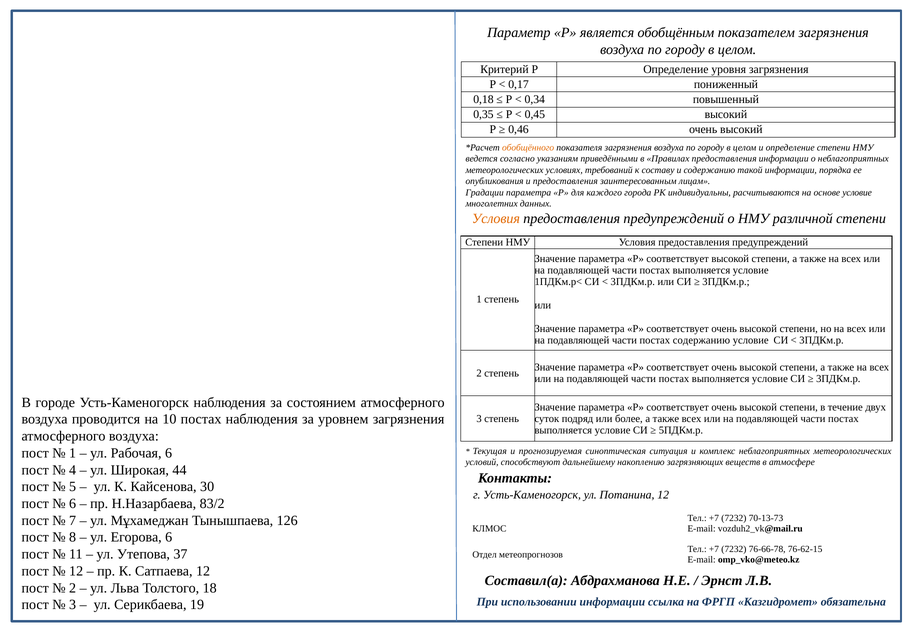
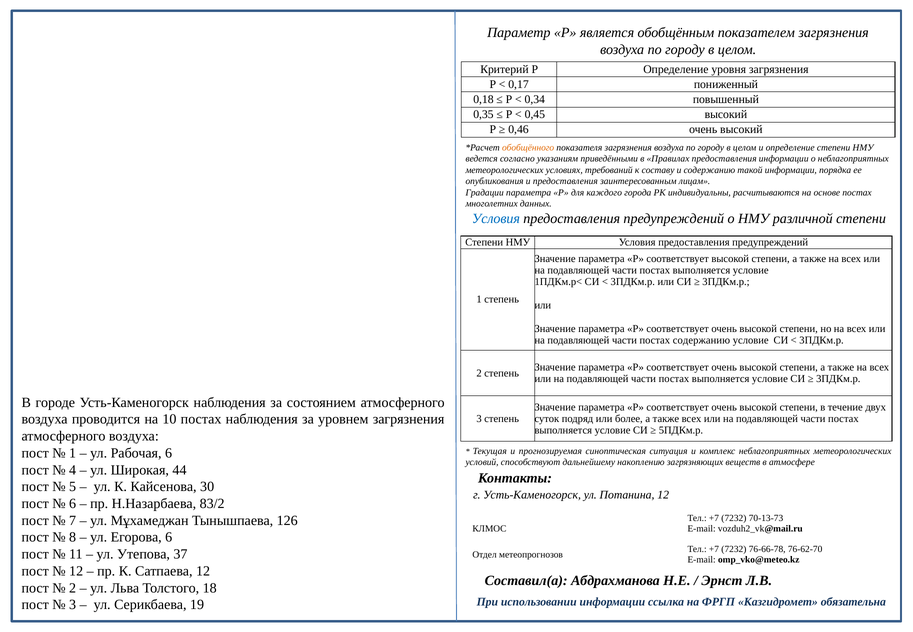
основе условие: условие -> постах
Условия at (496, 219) colour: orange -> blue
76-62-15: 76-62-15 -> 76-62-70
